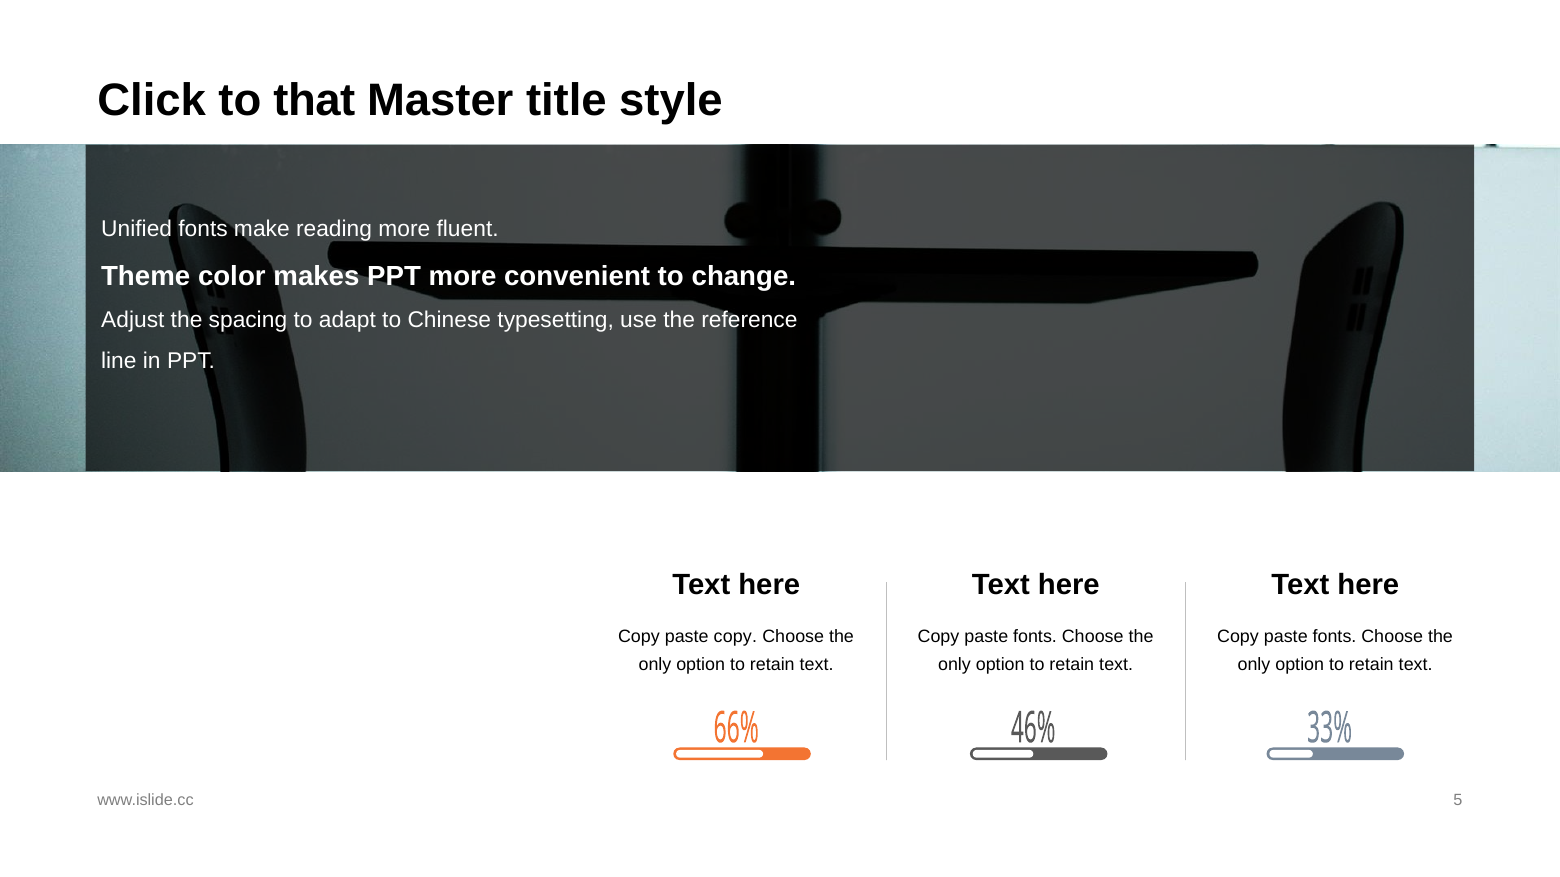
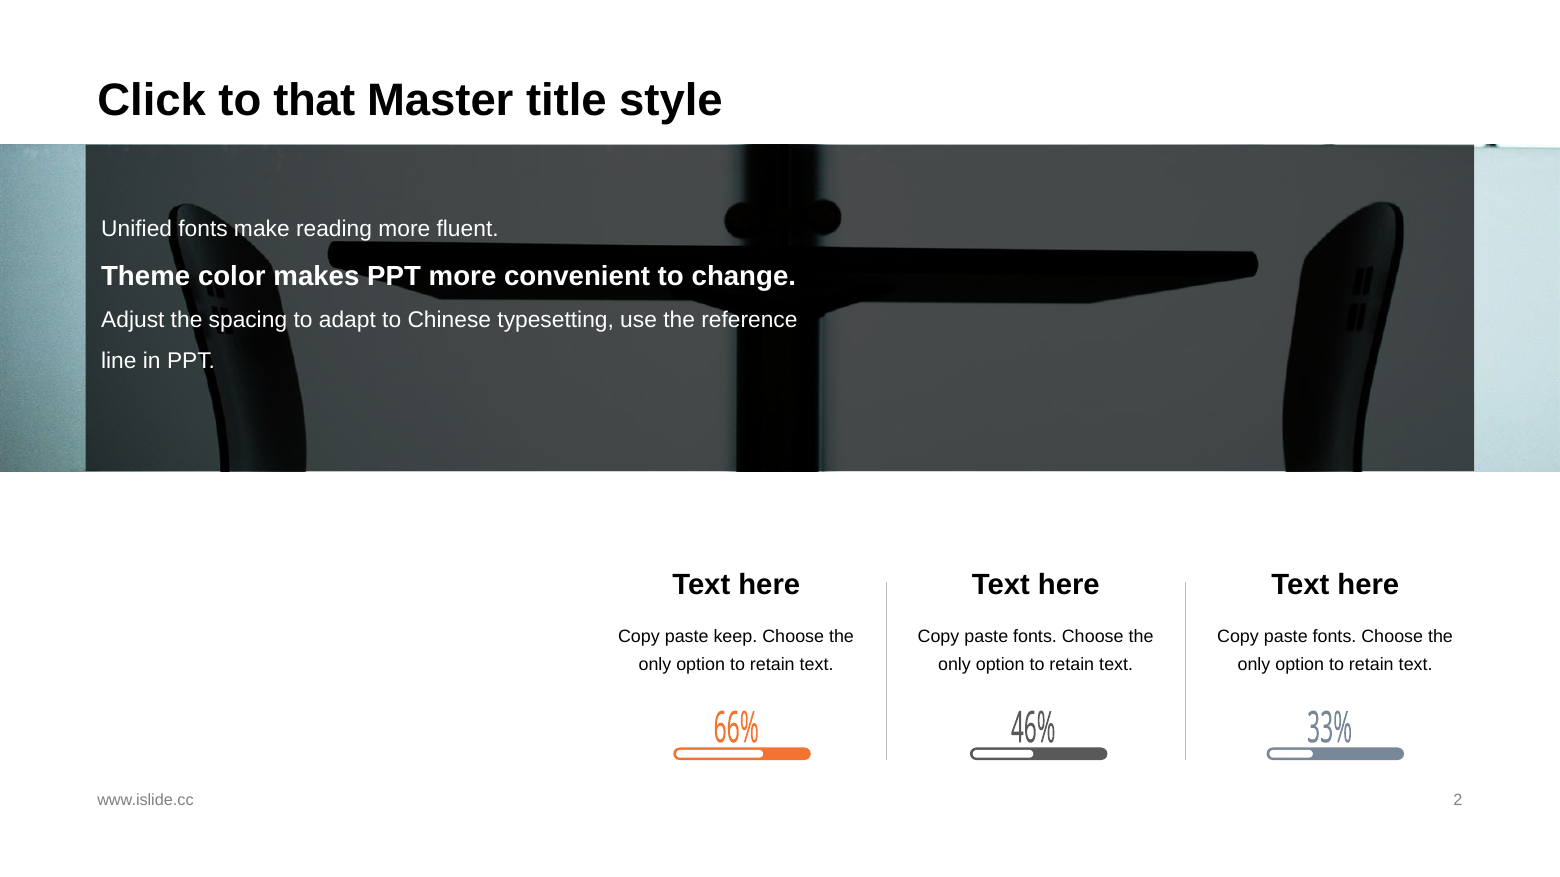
paste copy: copy -> keep
5: 5 -> 2
